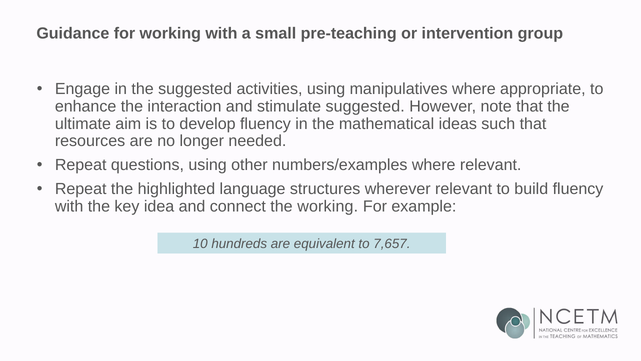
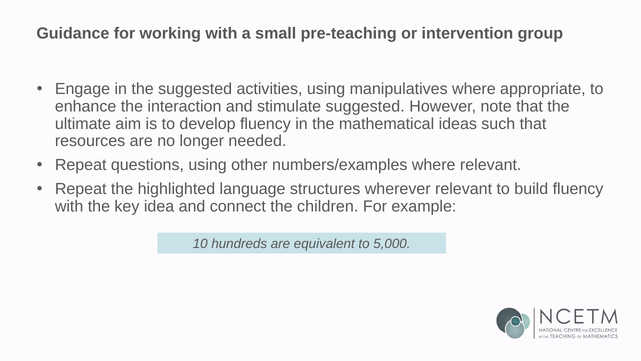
the working: working -> children
7,657: 7,657 -> 5,000
